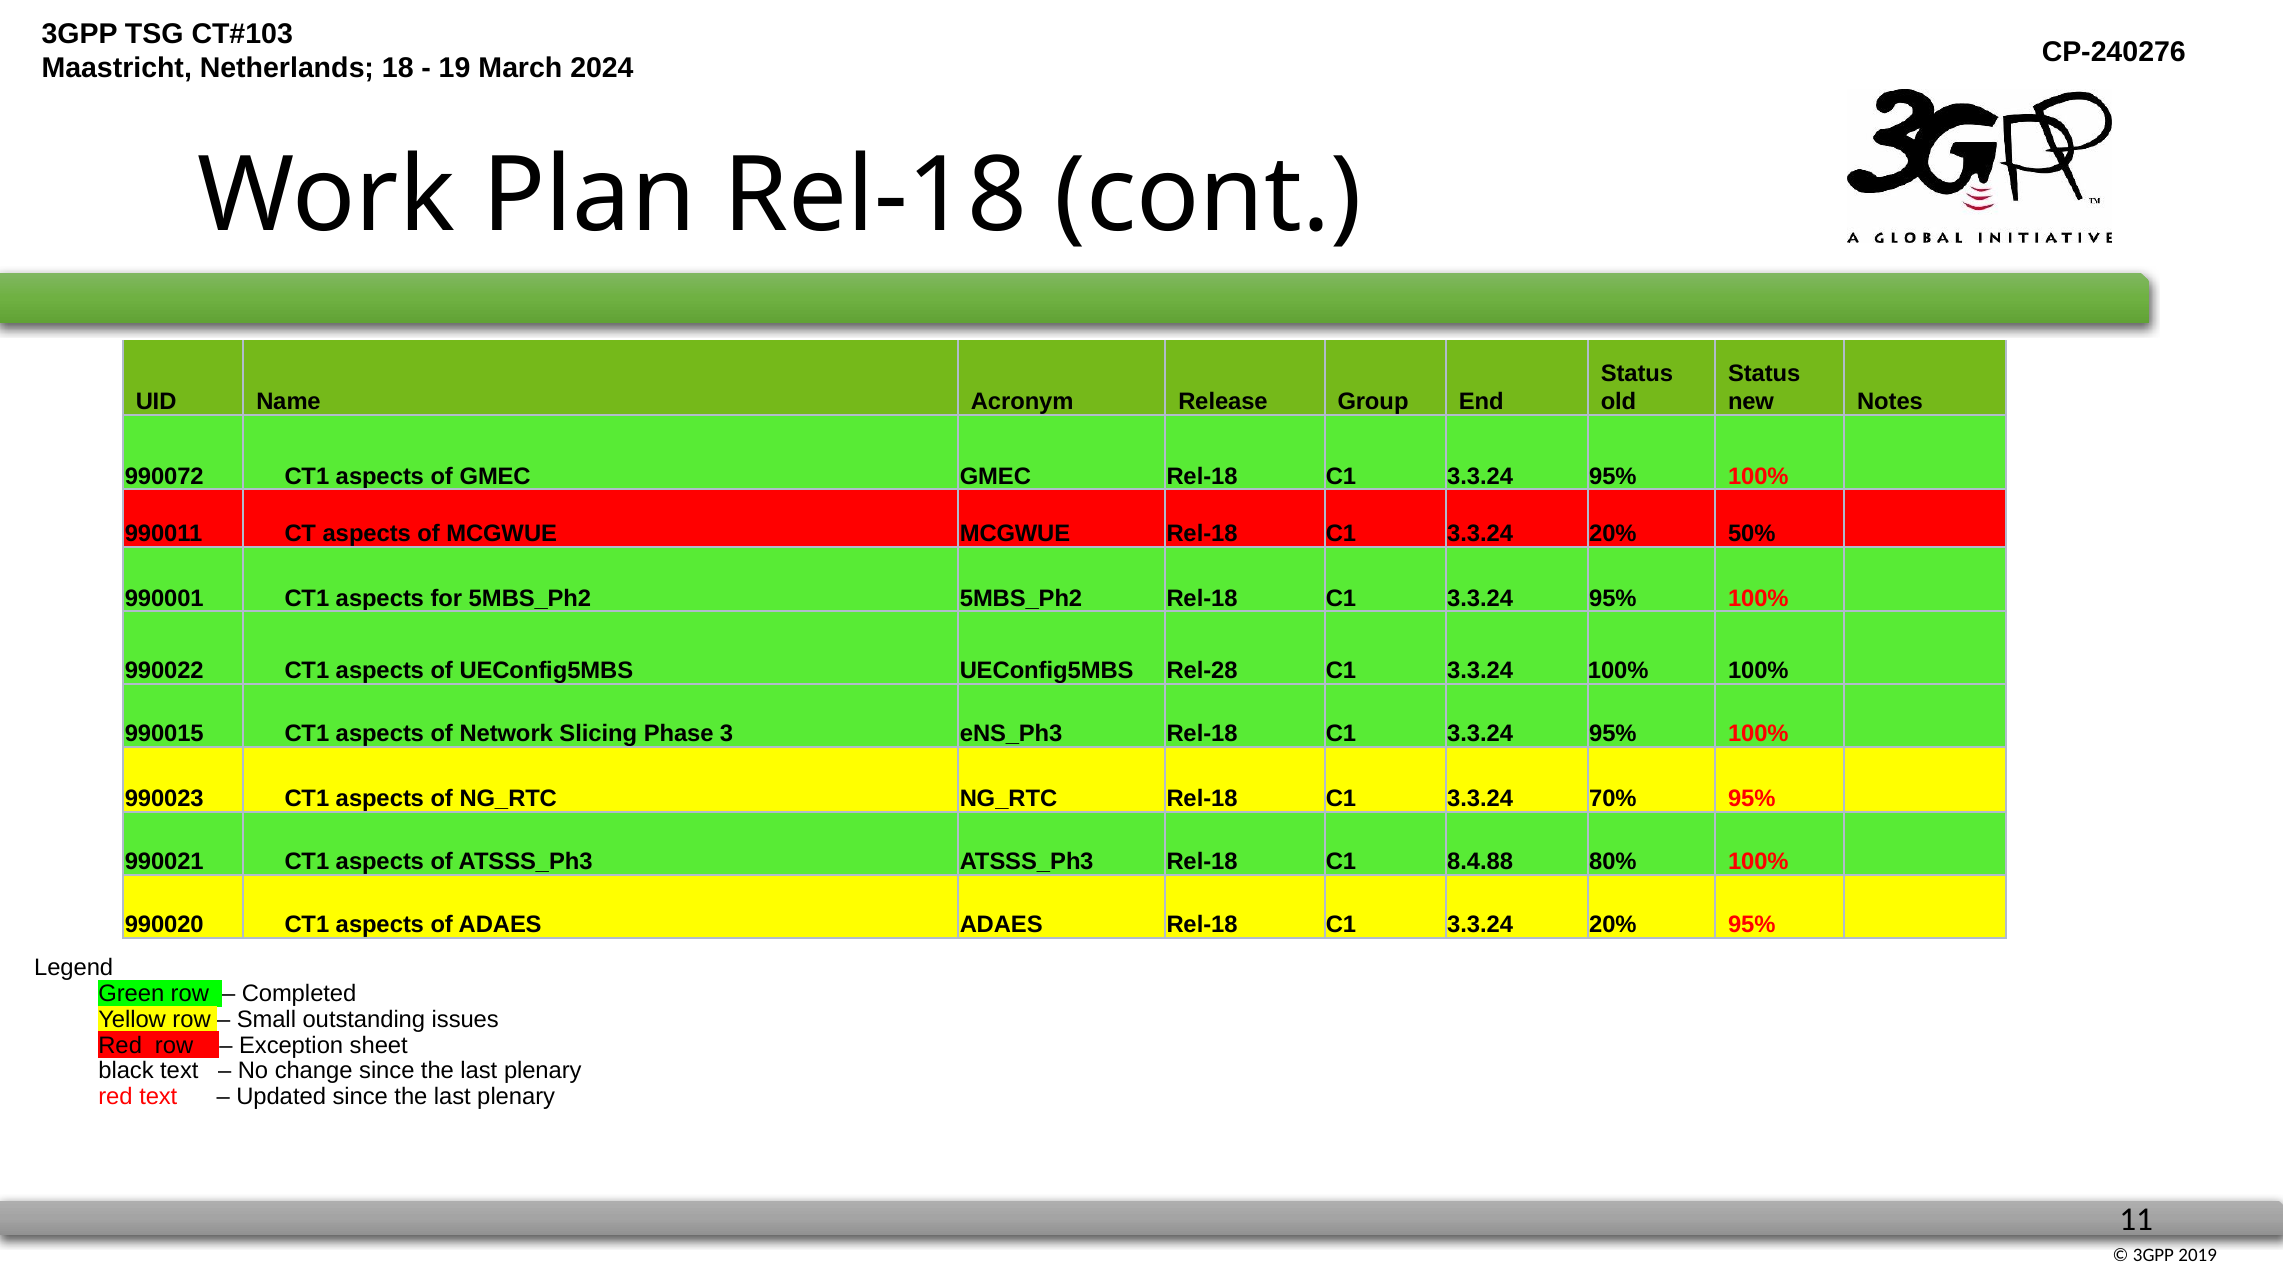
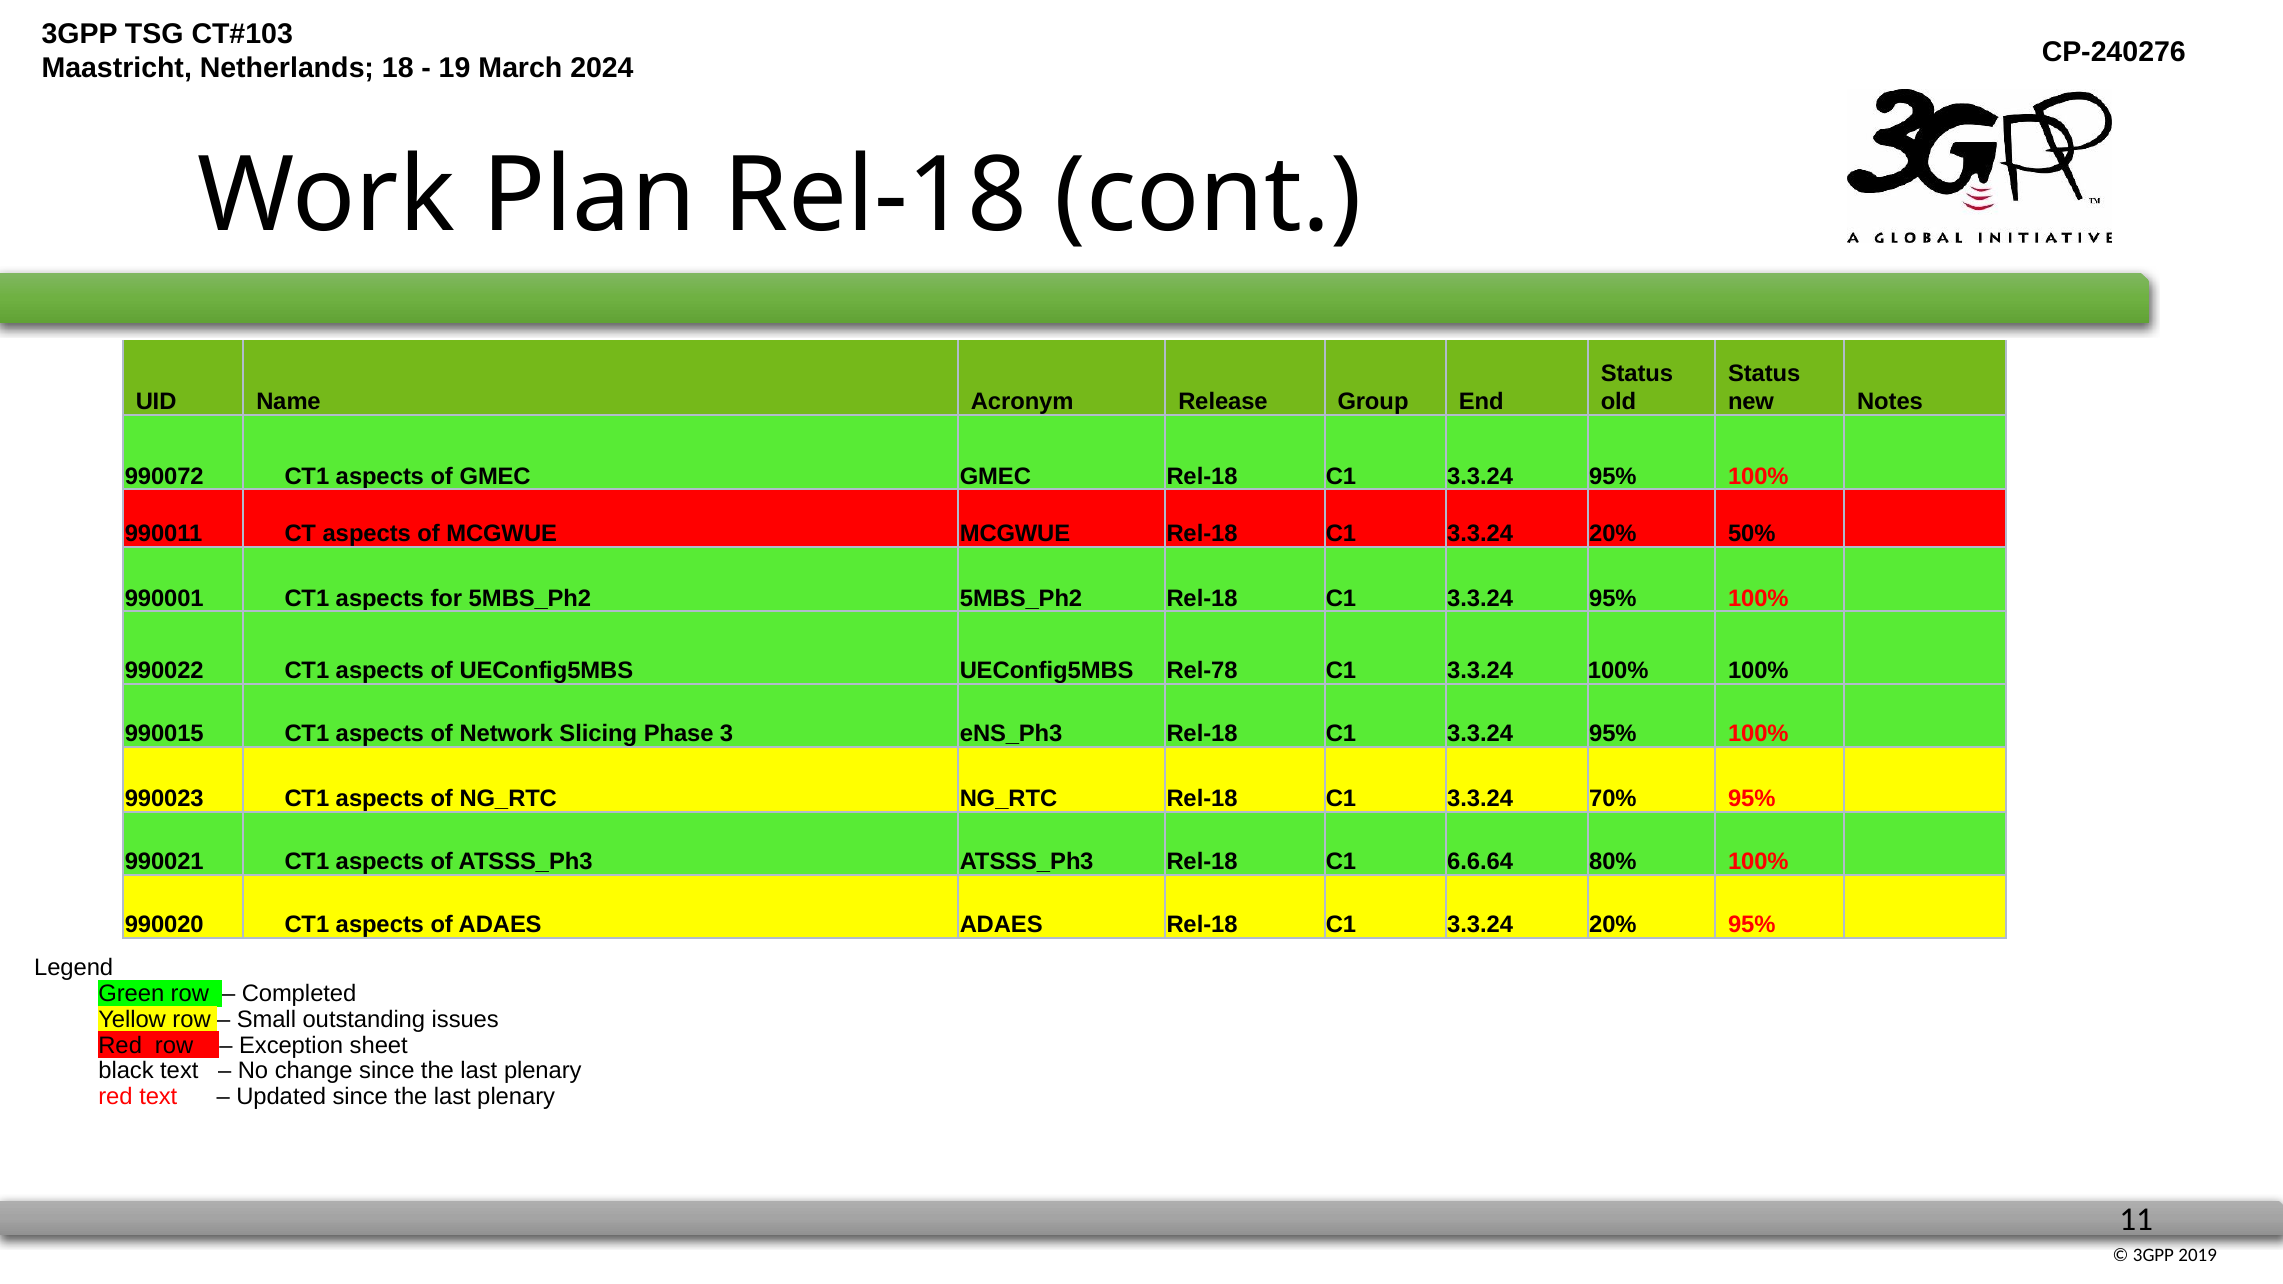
Rel-28: Rel-28 -> Rel-78
8.4.88: 8.4.88 -> 6.6.64
